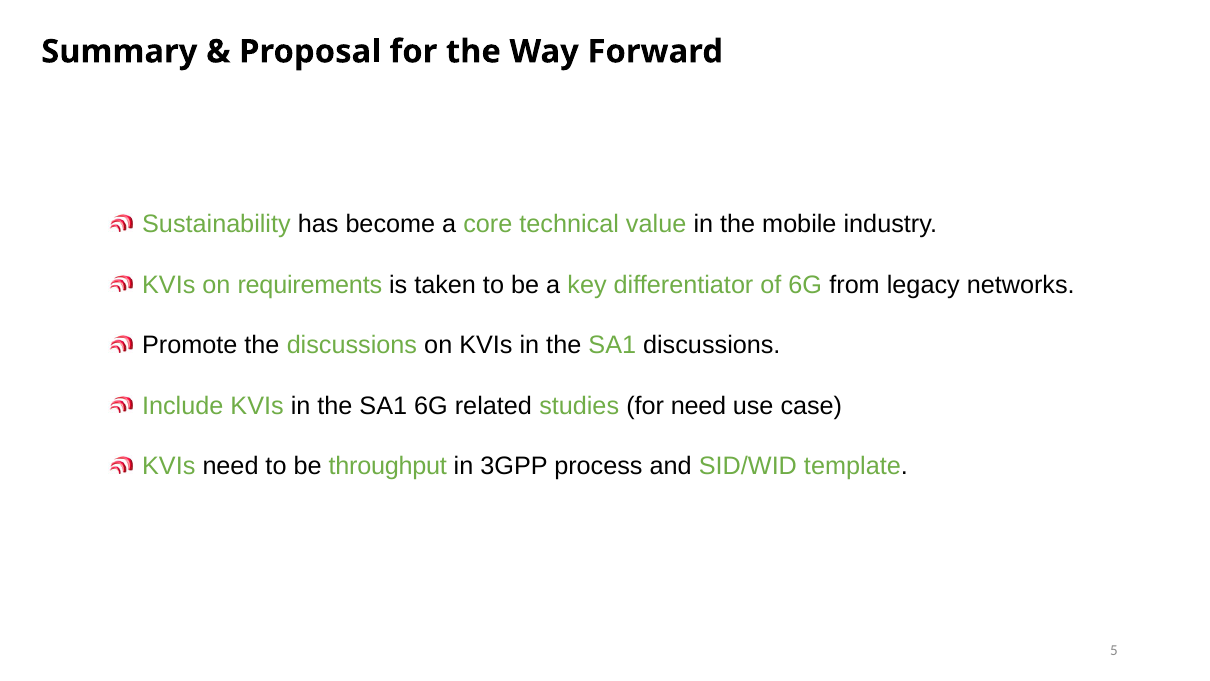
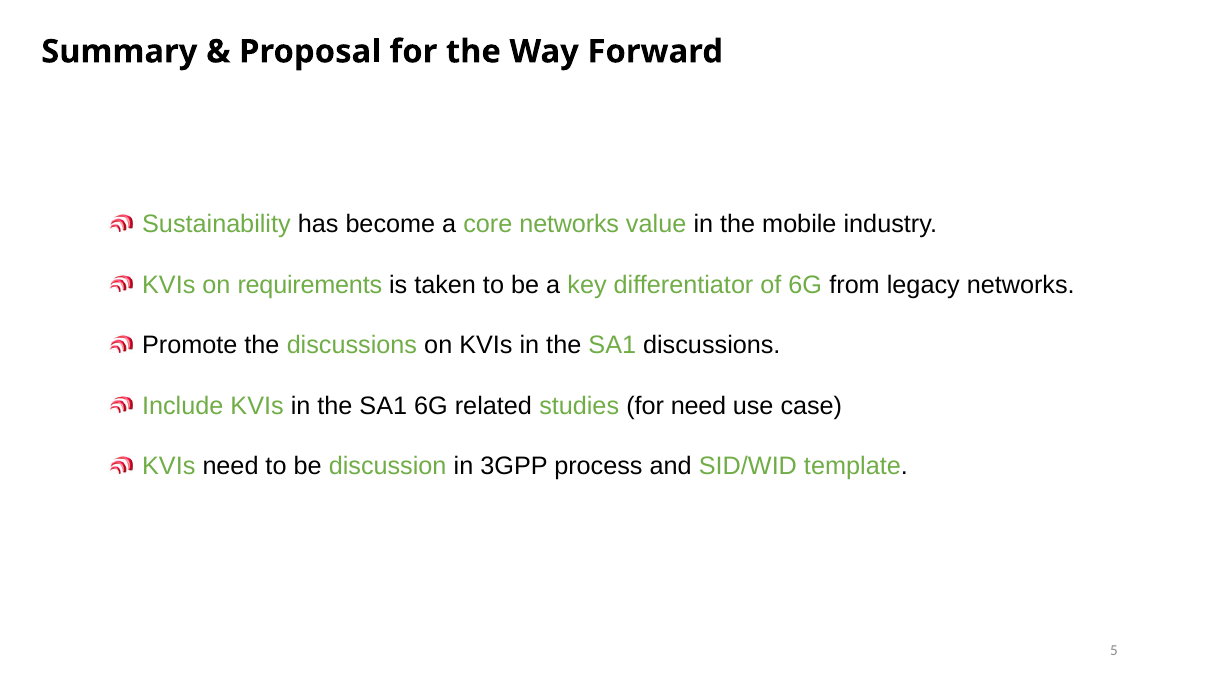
core technical: technical -> networks
throughput: throughput -> discussion
